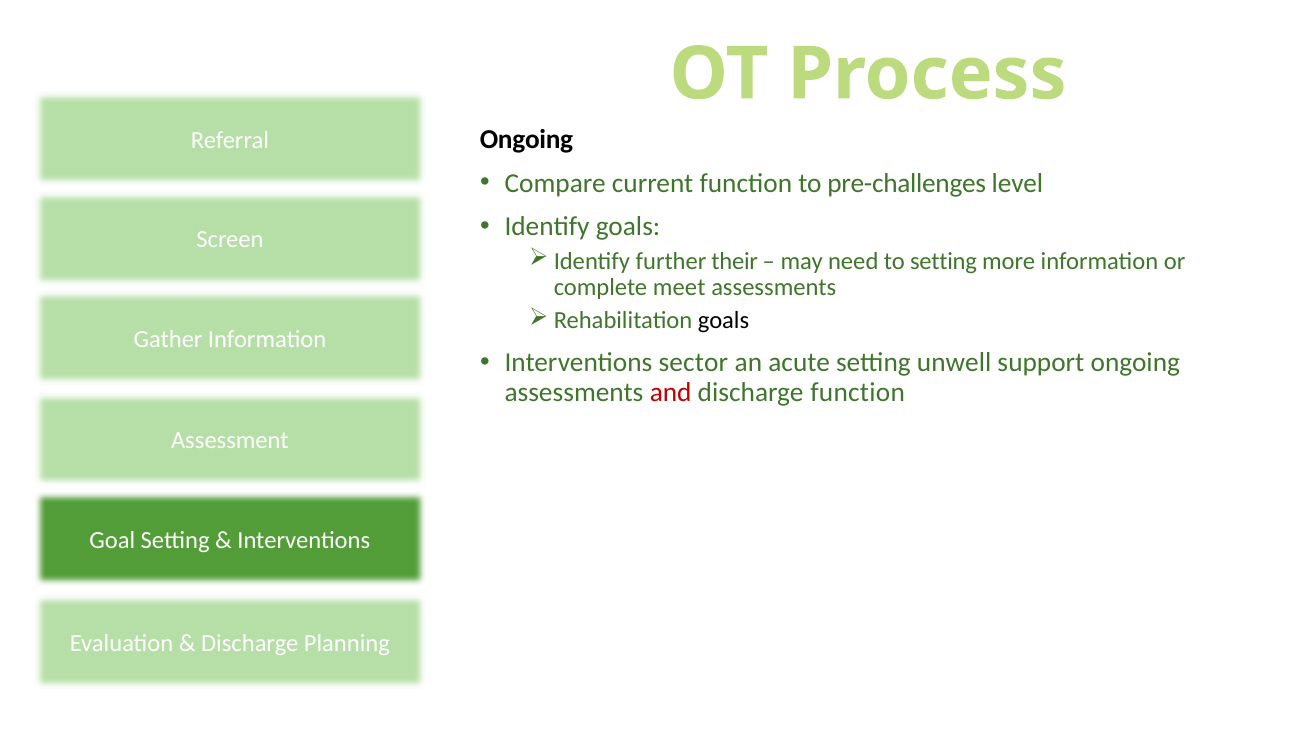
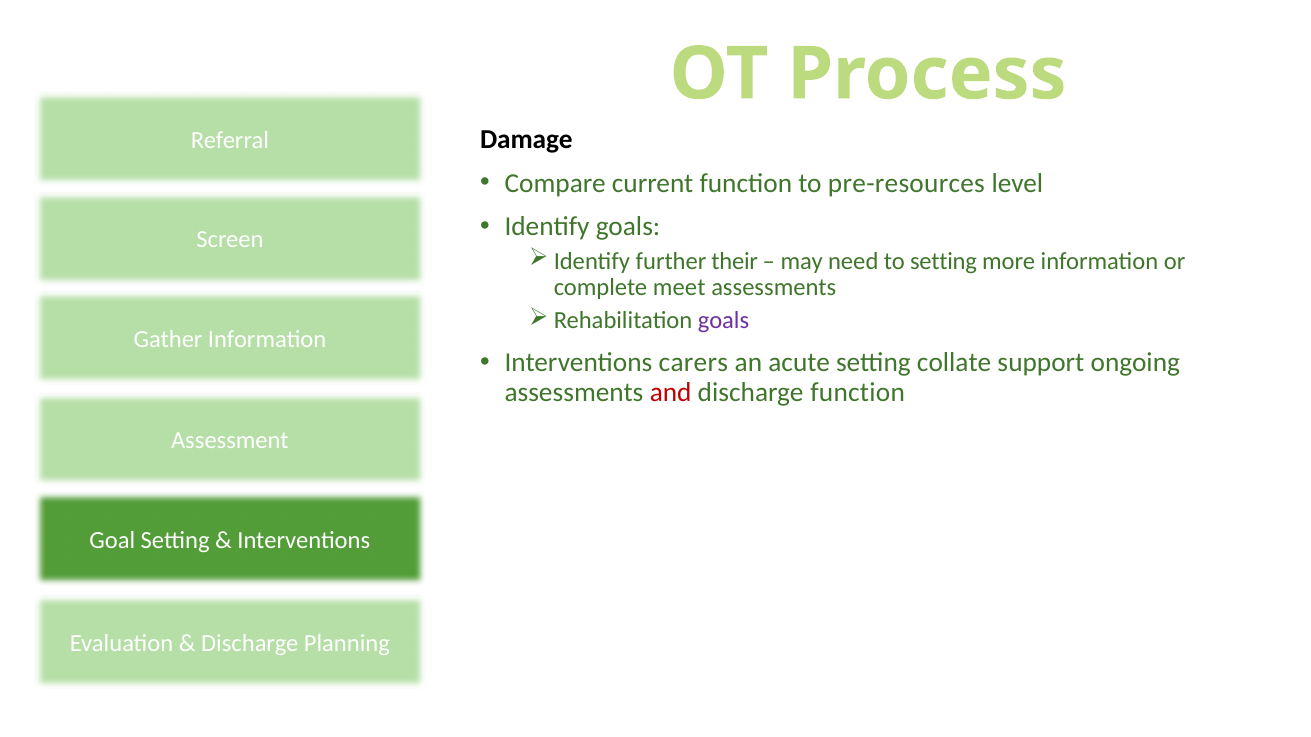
Ongoing at (526, 140): Ongoing -> Damage
pre-challenges: pre-challenges -> pre-resources
goals at (723, 321) colour: black -> purple
sector: sector -> carers
unwell: unwell -> collate
